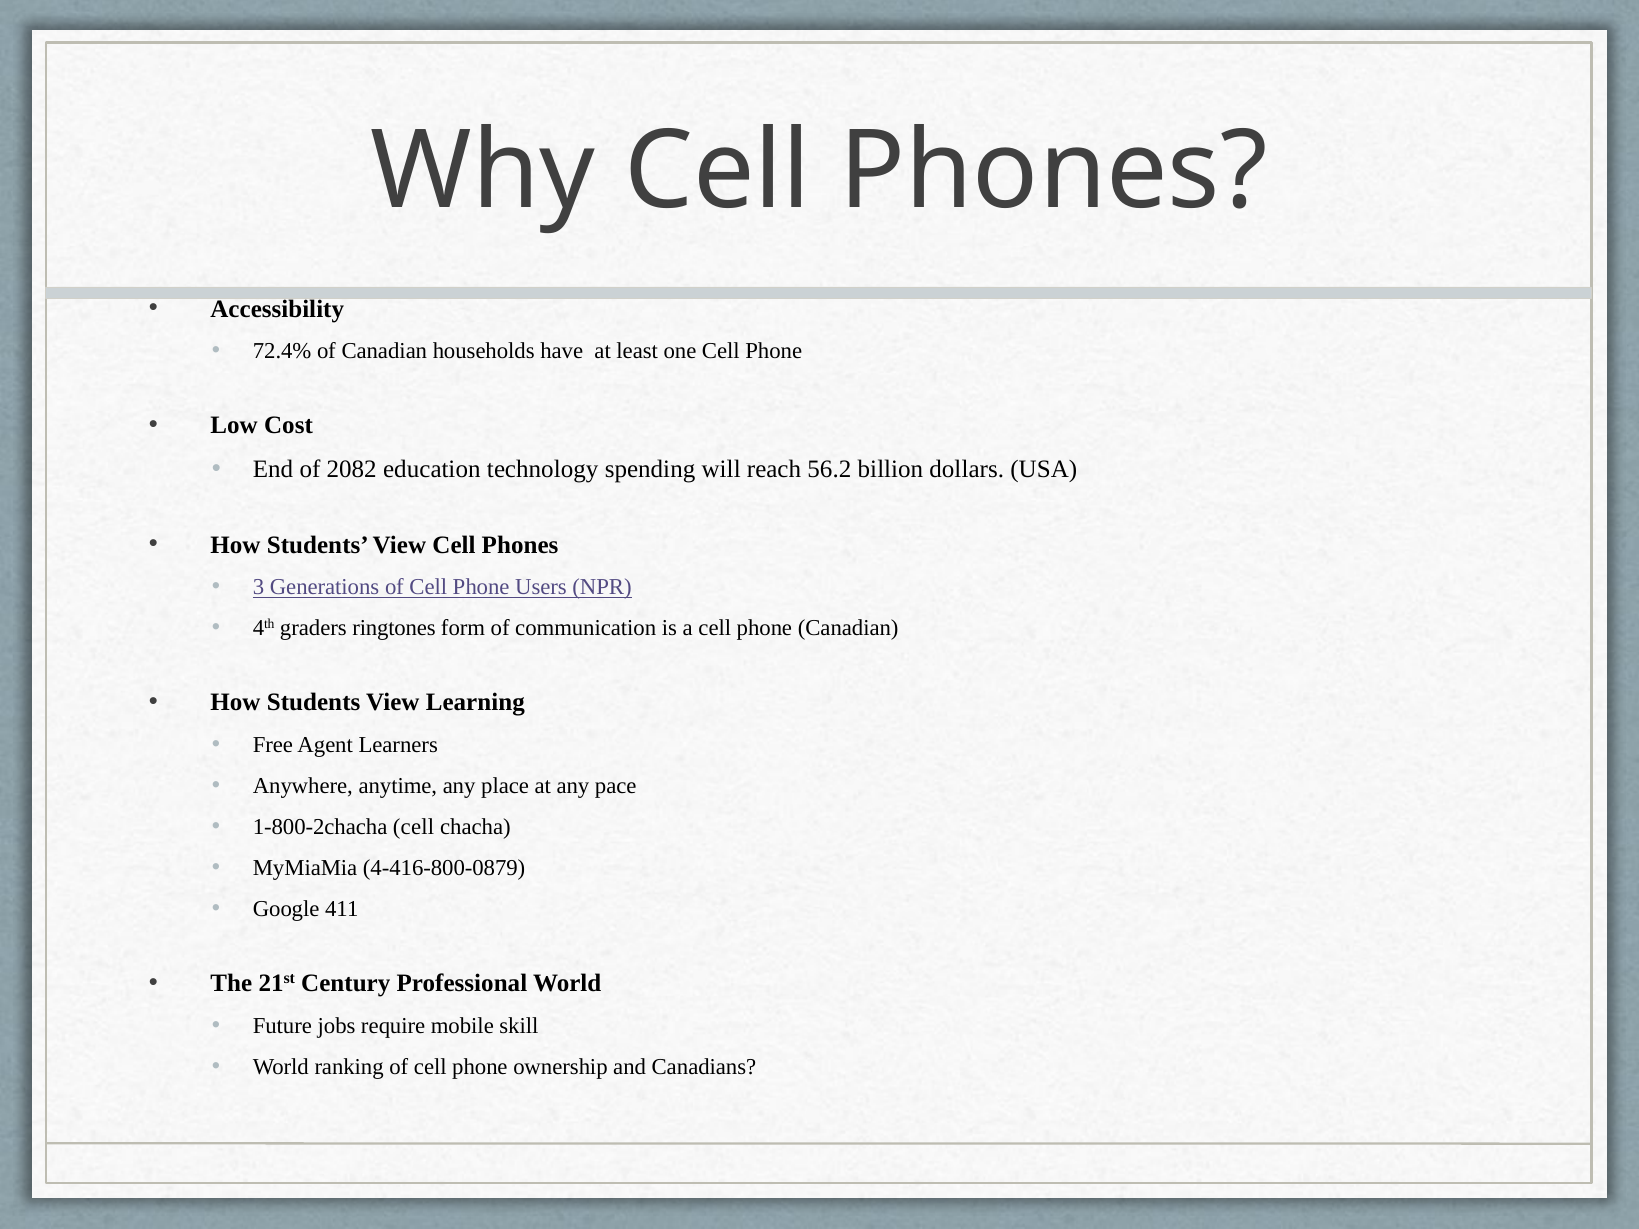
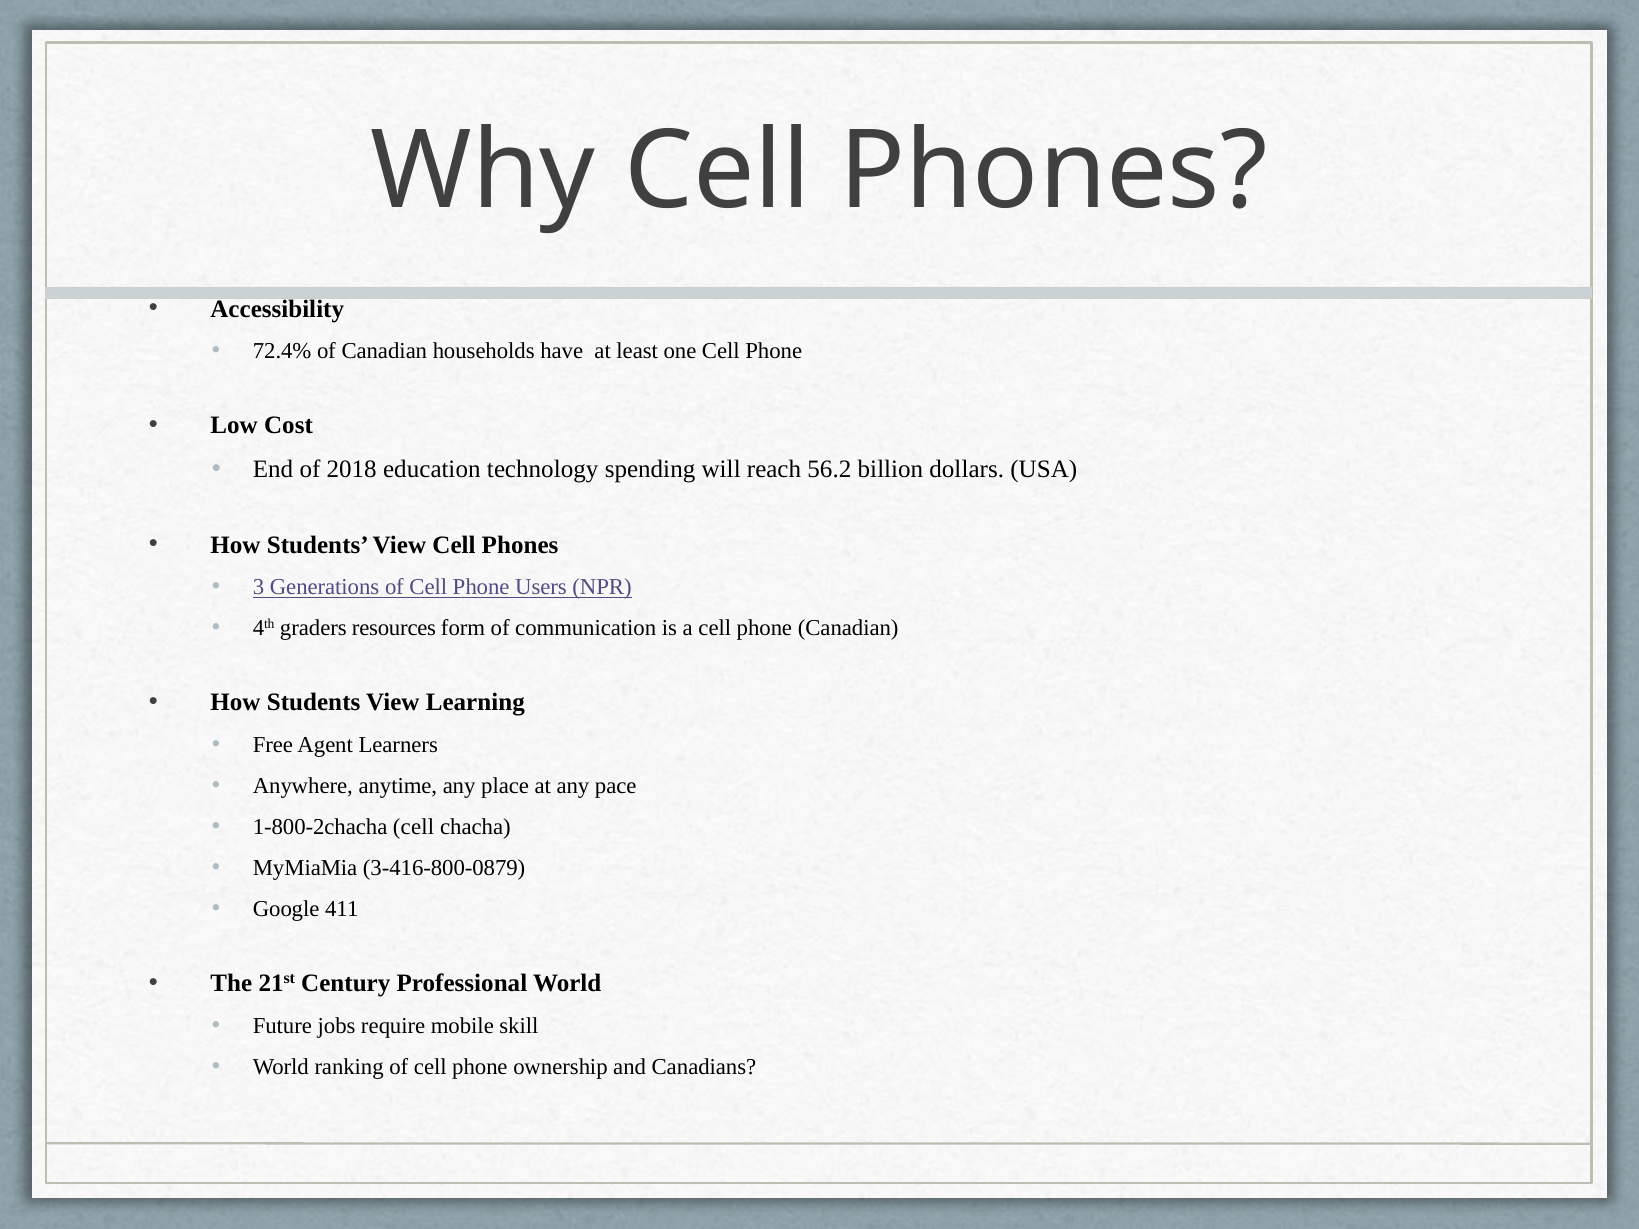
2082: 2082 -> 2018
ringtones: ringtones -> resources
4-416-800-0879: 4-416-800-0879 -> 3-416-800-0879
